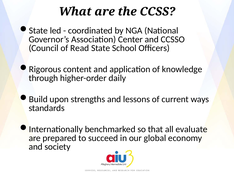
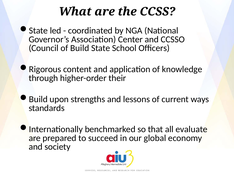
of Read: Read -> Build
daily: daily -> their
